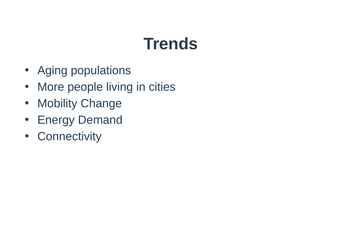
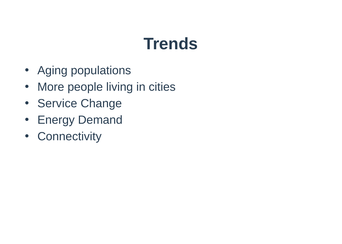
Mobility: Mobility -> Service
